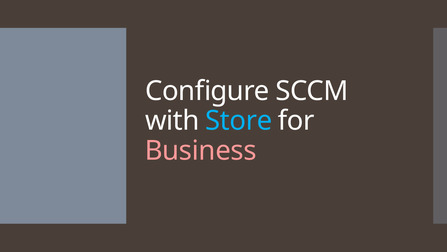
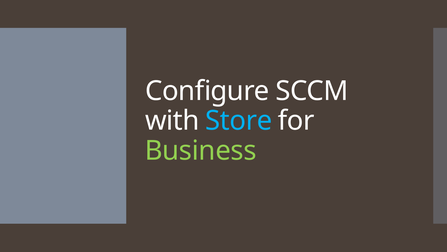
Business colour: pink -> light green
